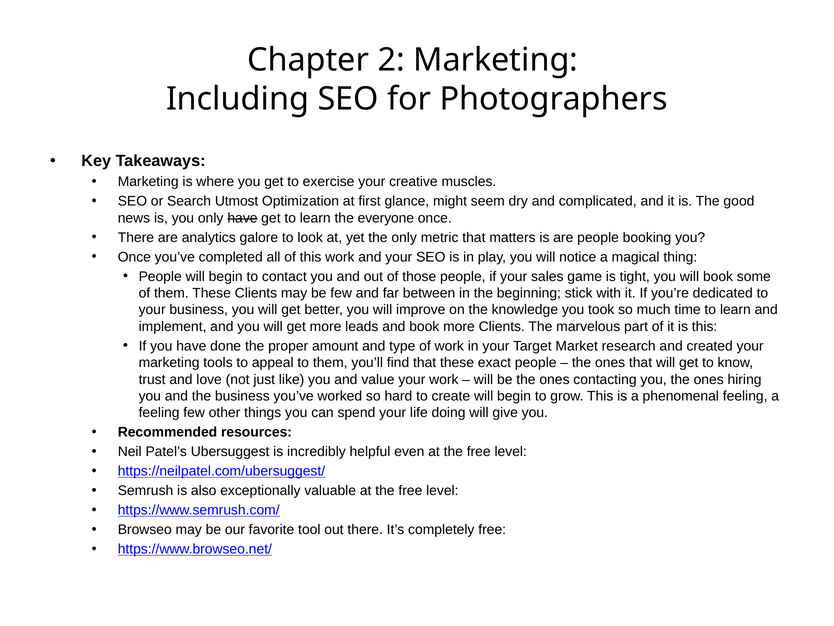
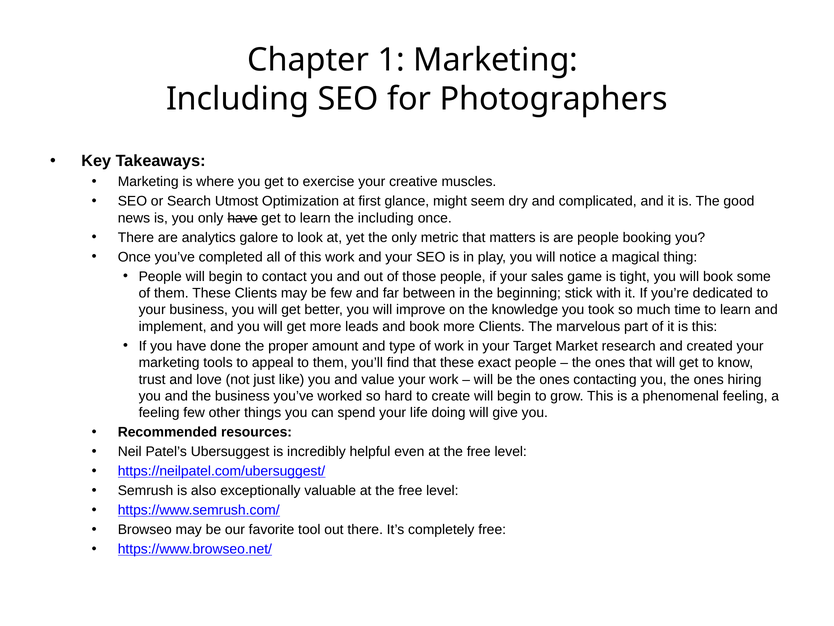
2: 2 -> 1
the everyone: everyone -> including
